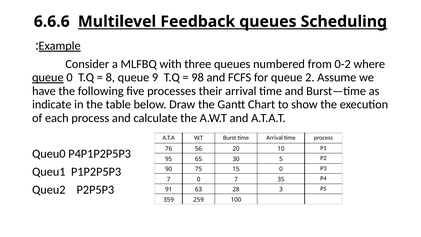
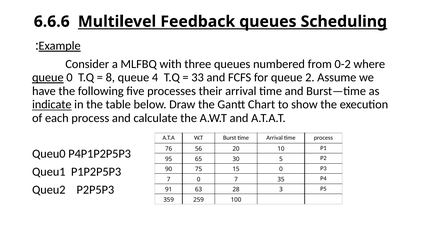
9: 9 -> 4
98: 98 -> 33
indicate underline: none -> present
